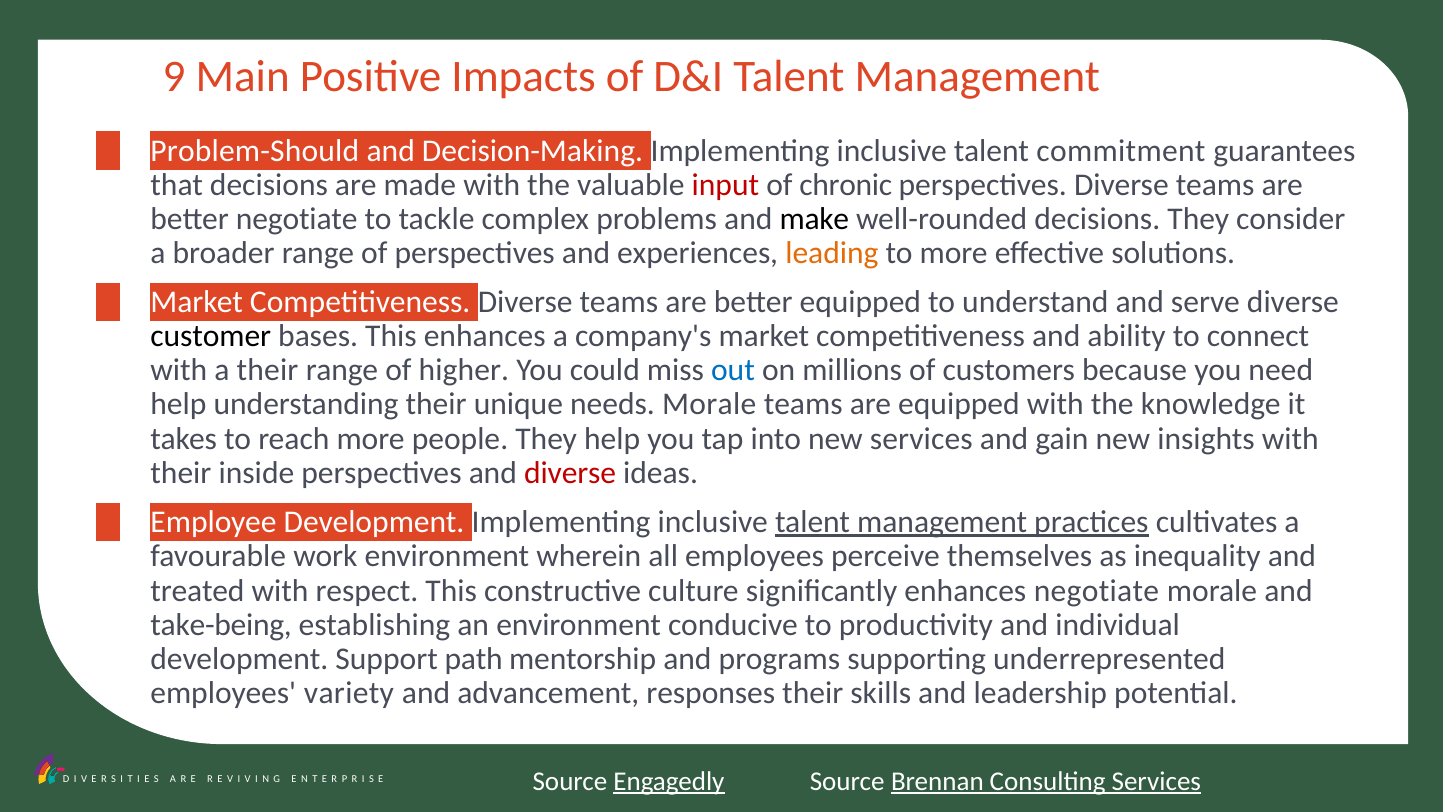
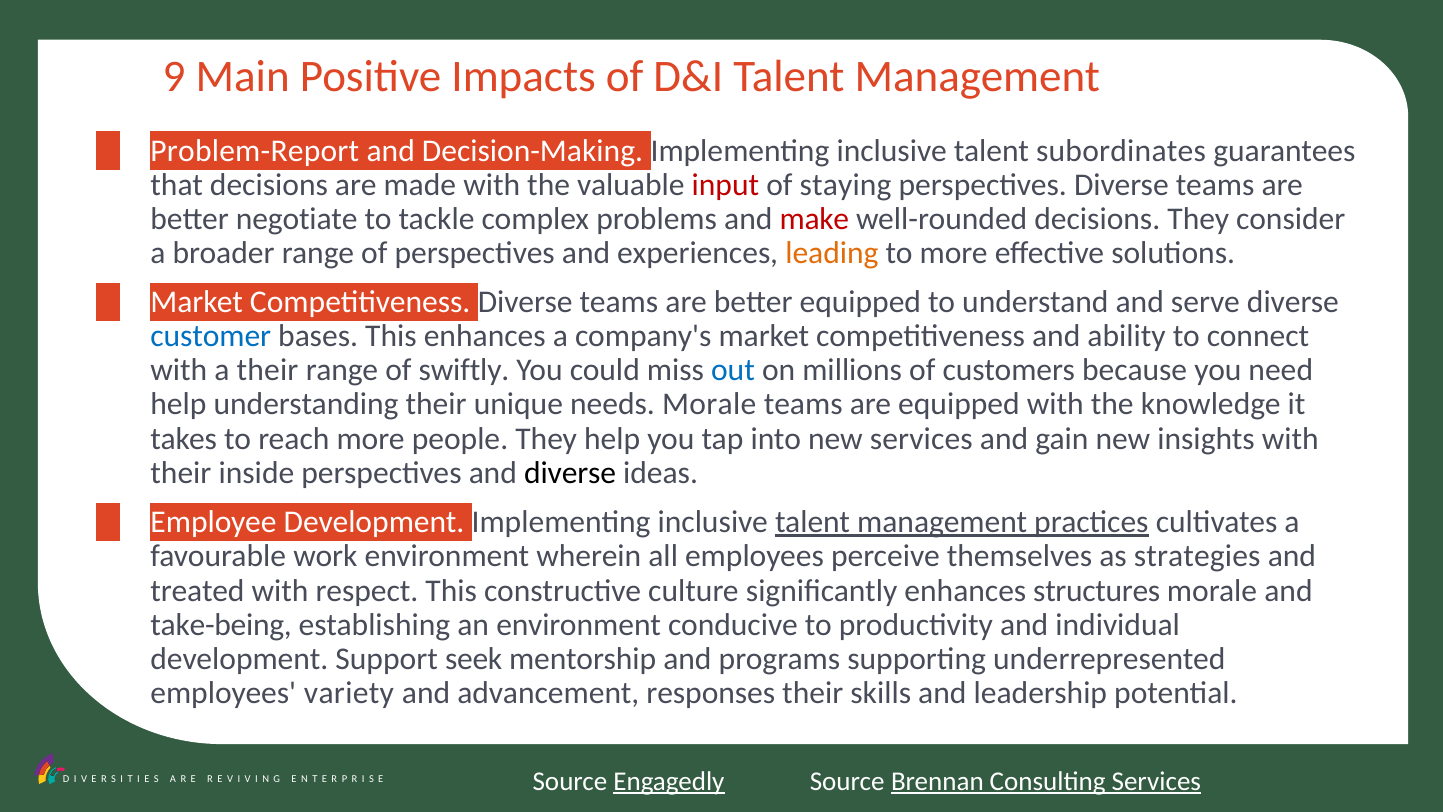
Problem-Should: Problem-Should -> Problem-Report
commitment: commitment -> subordinates
chronic: chronic -> staying
make colour: black -> red
customer colour: black -> blue
higher: higher -> swiftly
diverse at (570, 472) colour: red -> black
inequality: inequality -> strategies
enhances negotiate: negotiate -> structures
path: path -> seek
